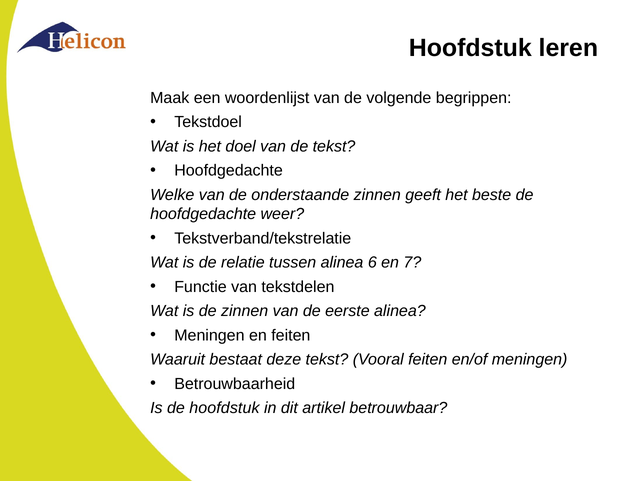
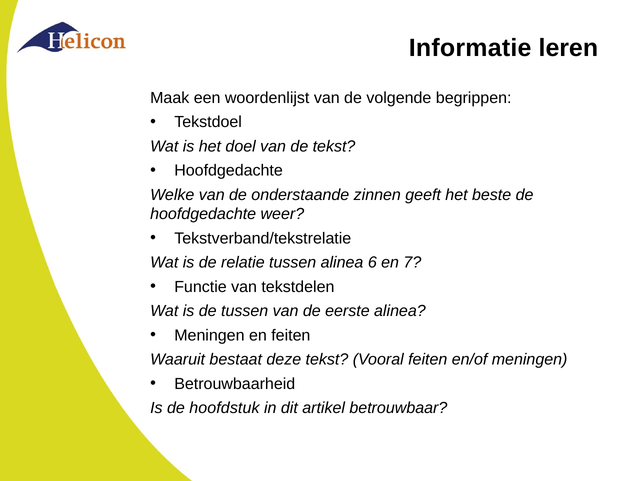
Hoofdstuk at (470, 48): Hoofdstuk -> Informatie
de zinnen: zinnen -> tussen
